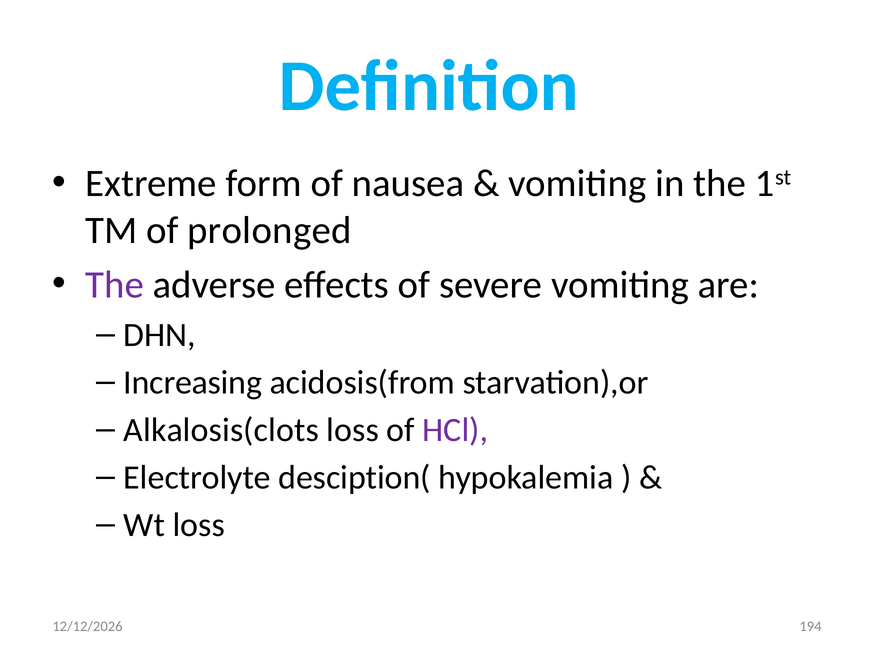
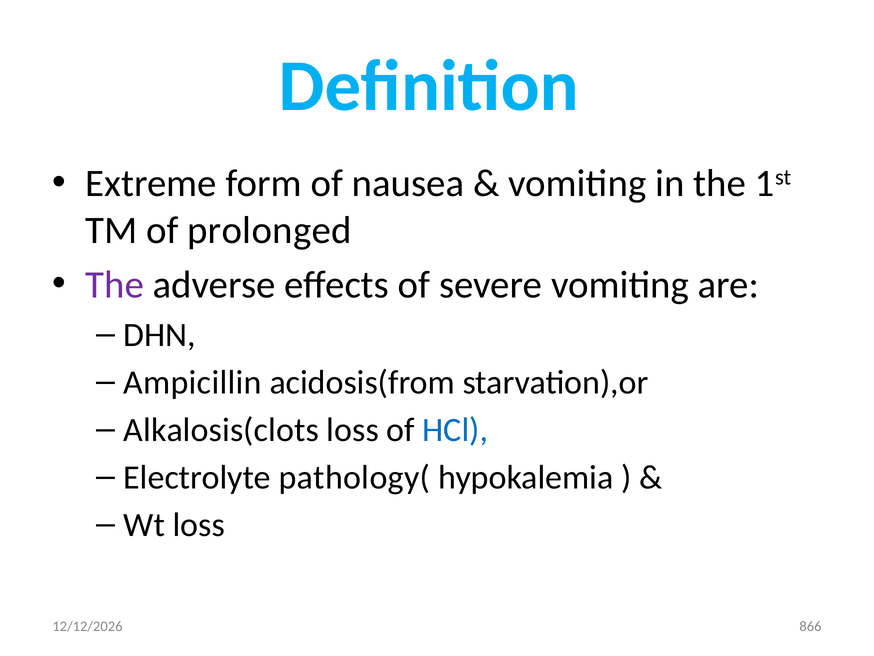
Increasing: Increasing -> Ampicillin
HCl colour: purple -> blue
desciption(: desciption( -> pathology(
194: 194 -> 866
